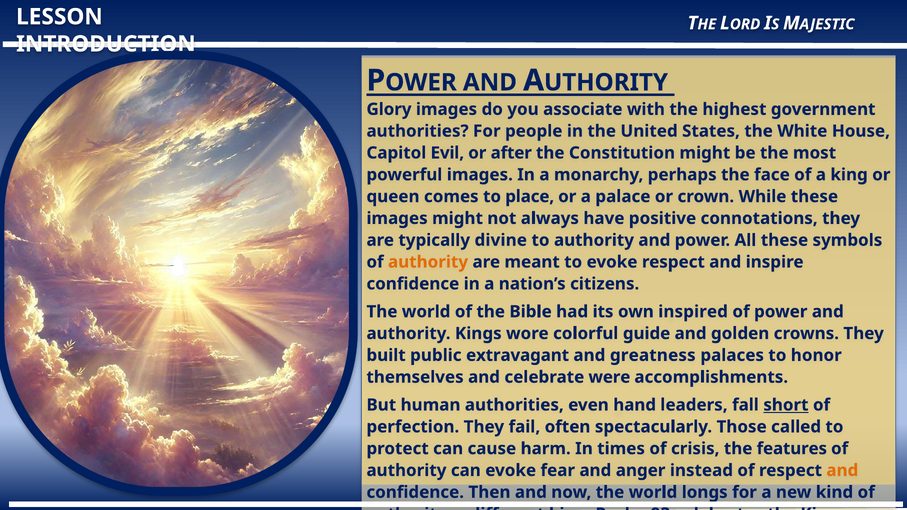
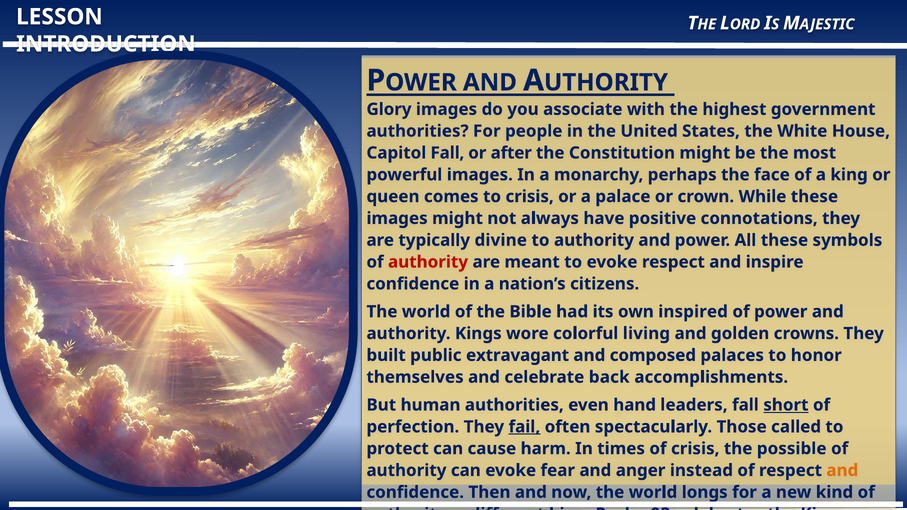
Capitol Evil: Evil -> Fall
to place: place -> crisis
authority at (428, 262) colour: orange -> red
guide: guide -> living
greatness: greatness -> composed
were: were -> back
fail underline: none -> present
features: features -> possible
